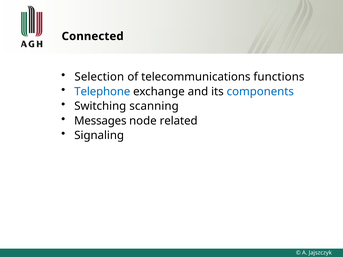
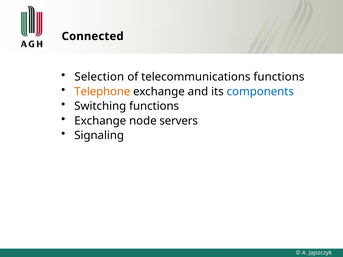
Telephone colour: blue -> orange
Switching scanning: scanning -> functions
Messages at (100, 121): Messages -> Exchange
related: related -> servers
